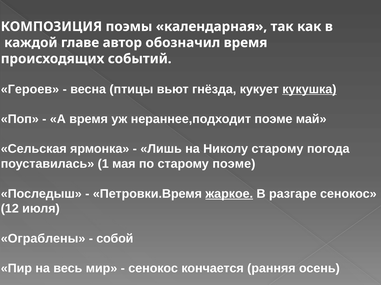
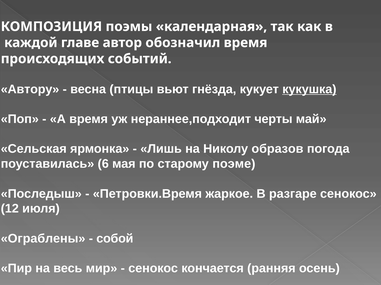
Героев: Героев -> Автору
нераннее,подходит поэме: поэме -> черты
Николу старому: старому -> образов
1: 1 -> 6
жаркое underline: present -> none
